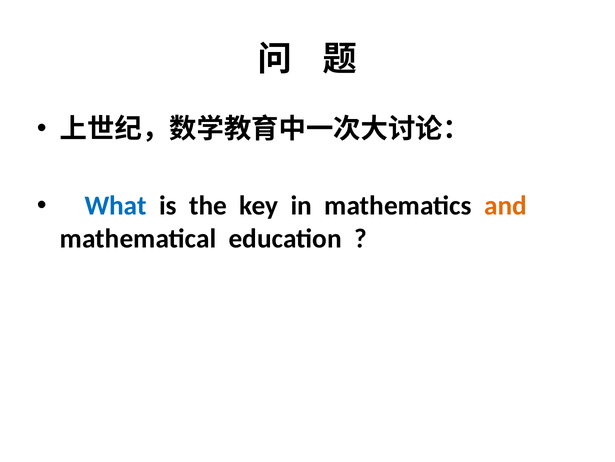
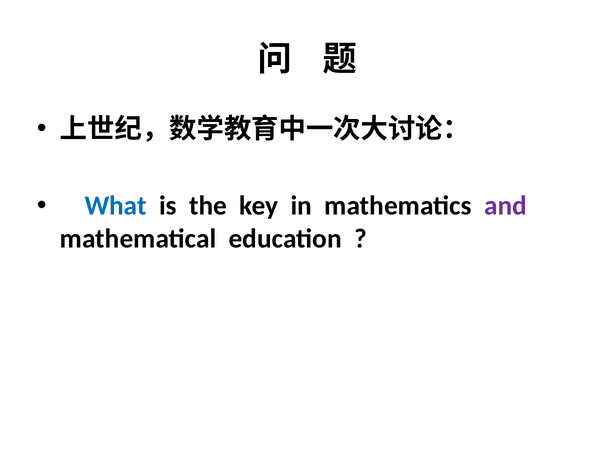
and colour: orange -> purple
